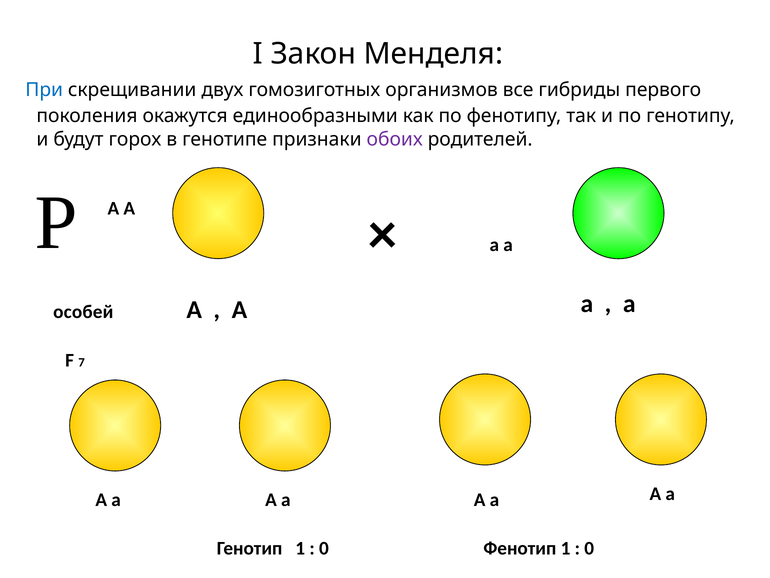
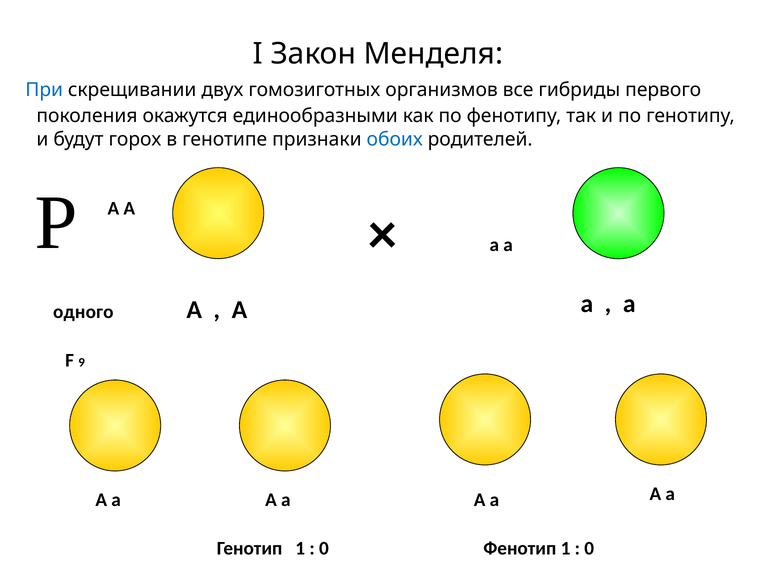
обоих colour: purple -> blue
особей: особей -> одного
7: 7 -> 9
